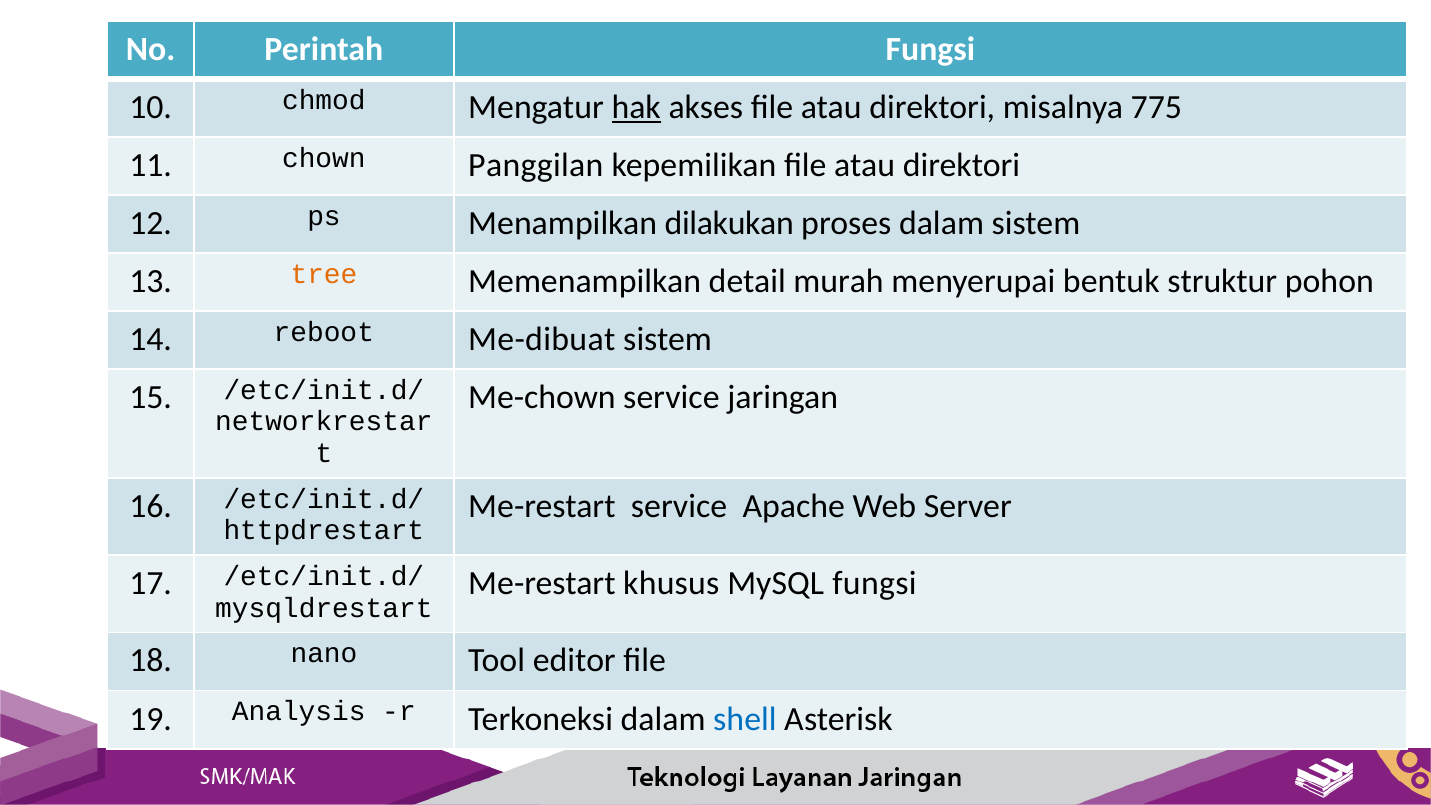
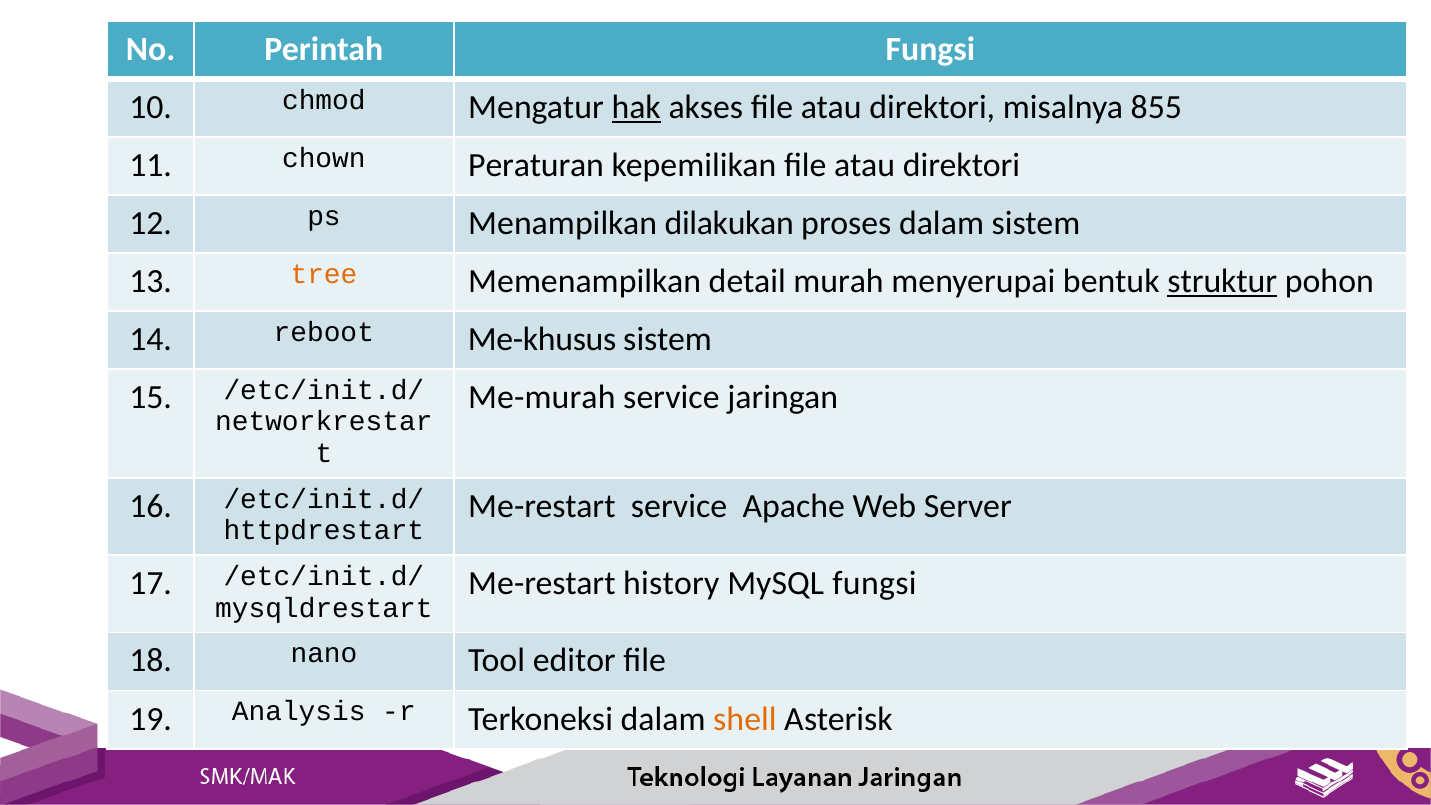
775: 775 -> 855
Panggilan: Panggilan -> Peraturan
struktur underline: none -> present
Me-dibuat: Me-dibuat -> Me-khusus
Me-chown: Me-chown -> Me-murah
khusus: khusus -> history
shell colour: blue -> orange
